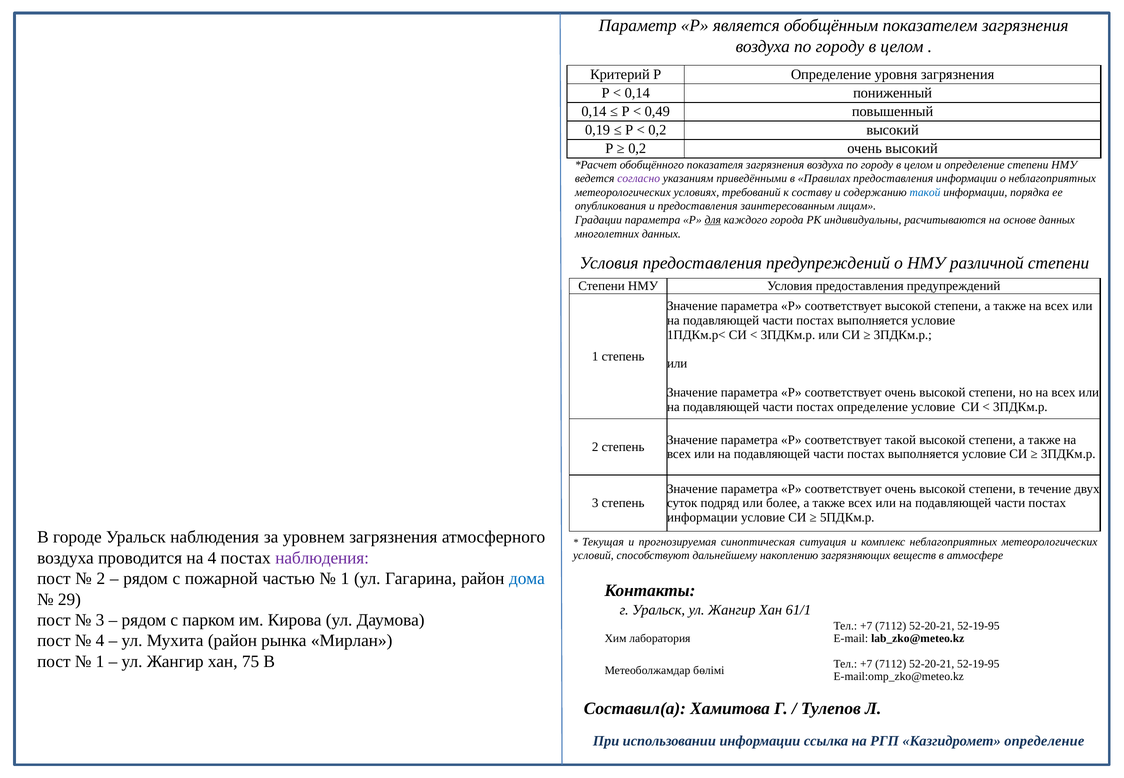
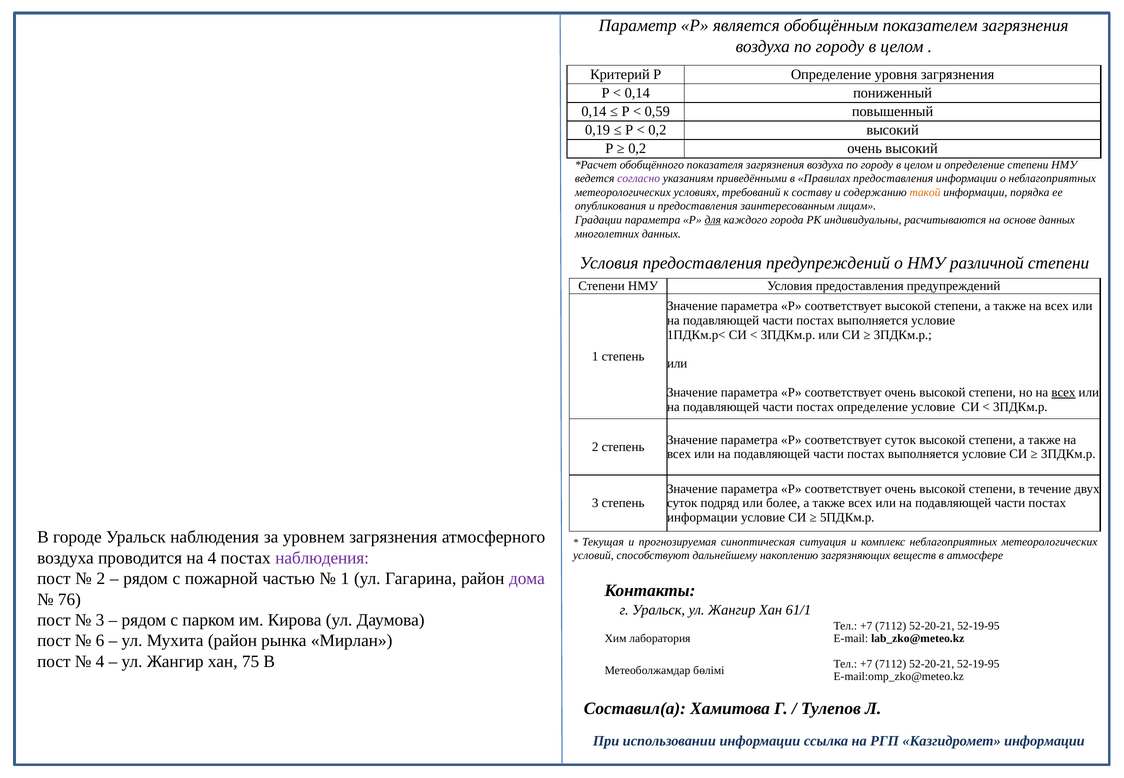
0,49: 0,49 -> 0,59
такой at (925, 192) colour: blue -> orange
всех at (1063, 392) underline: none -> present
соответствует такой: такой -> суток
дома colour: blue -> purple
29: 29 -> 76
4 at (100, 641): 4 -> 6
1 at (100, 662): 1 -> 4
Казгидромет определение: определение -> информации
